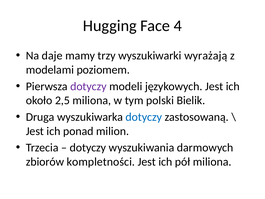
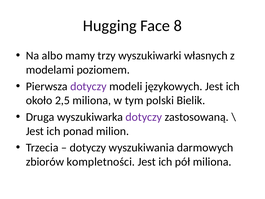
4: 4 -> 8
daje: daje -> albo
wyrażają: wyrażają -> własnych
dotyczy at (144, 117) colour: blue -> purple
